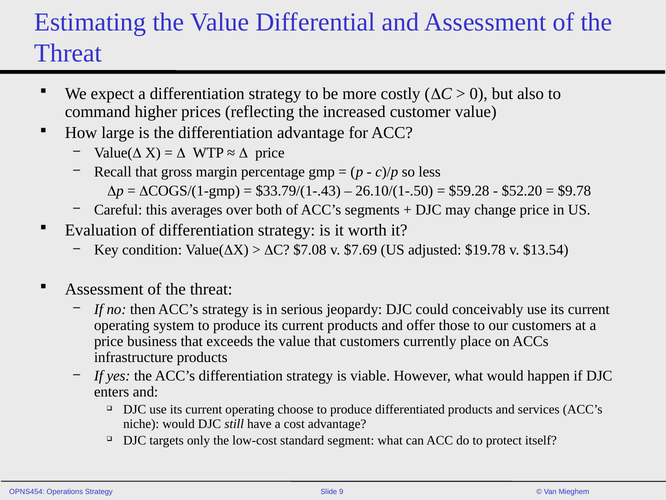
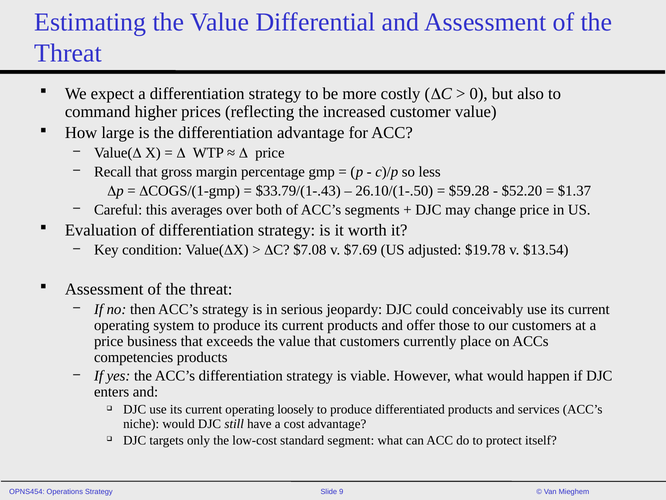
$9.78: $9.78 -> $1.37
infrastructure: infrastructure -> competencies
choose: choose -> loosely
